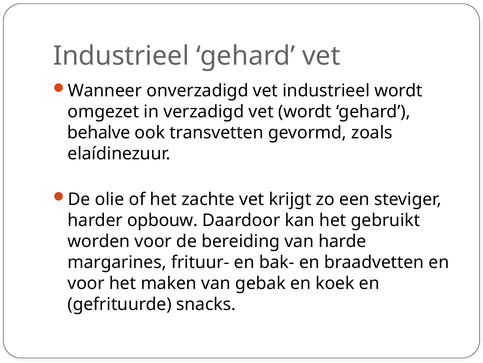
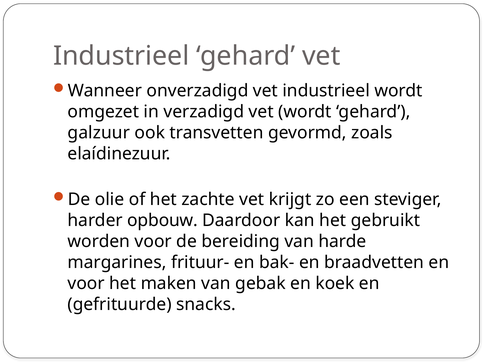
behalve: behalve -> galzuur
